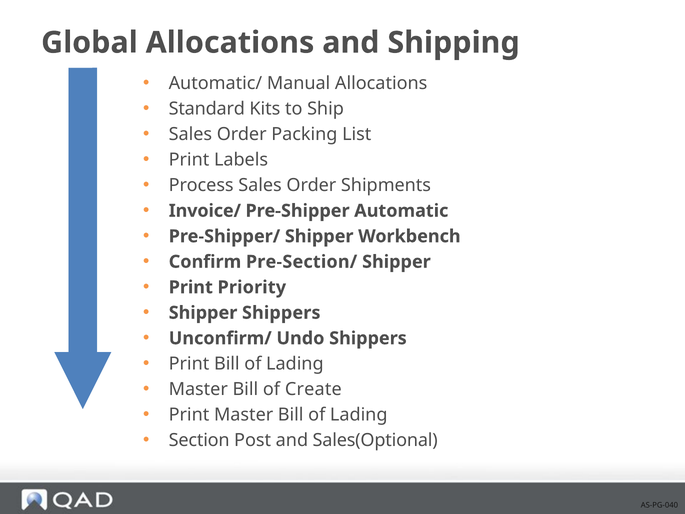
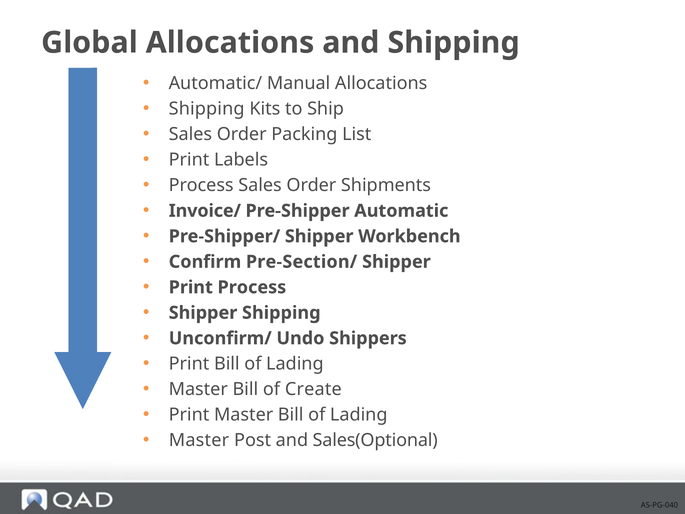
Standard at (207, 109): Standard -> Shipping
Print Priority: Priority -> Process
Shipper Shippers: Shippers -> Shipping
Section at (199, 440): Section -> Master
